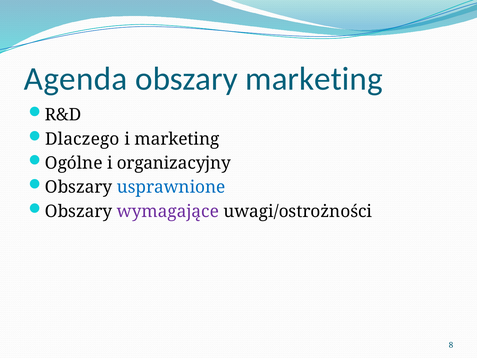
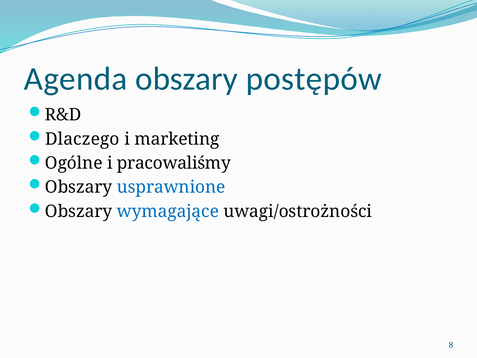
obszary marketing: marketing -> postępów
organizacyjny: organizacyjny -> pracowaliśmy
wymagające colour: purple -> blue
